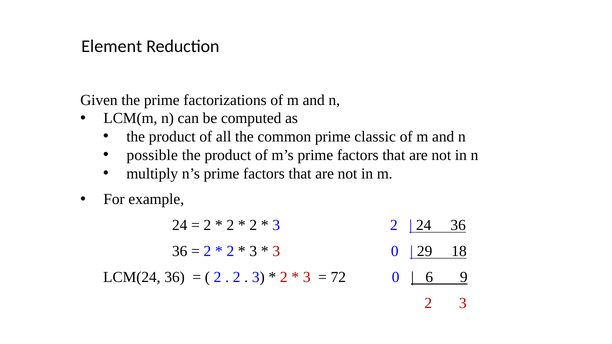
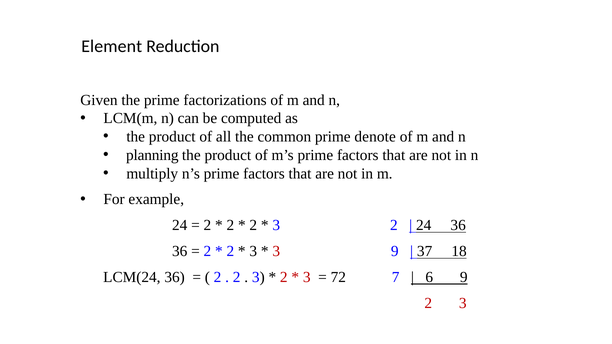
classic: classic -> denote
possible: possible -> planning
3 0: 0 -> 9
29: 29 -> 37
72 0: 0 -> 7
